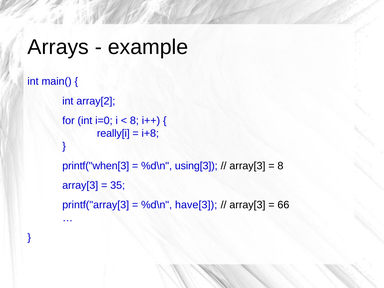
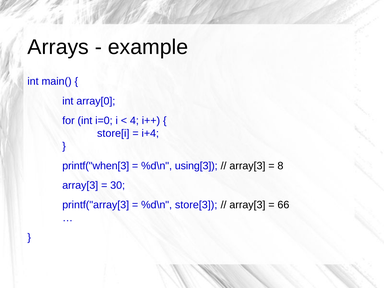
array[2: array[2 -> array[0
8 at (134, 121): 8 -> 4
really[i: really[i -> store[i
i+8: i+8 -> i+4
35: 35 -> 30
have[3: have[3 -> store[3
